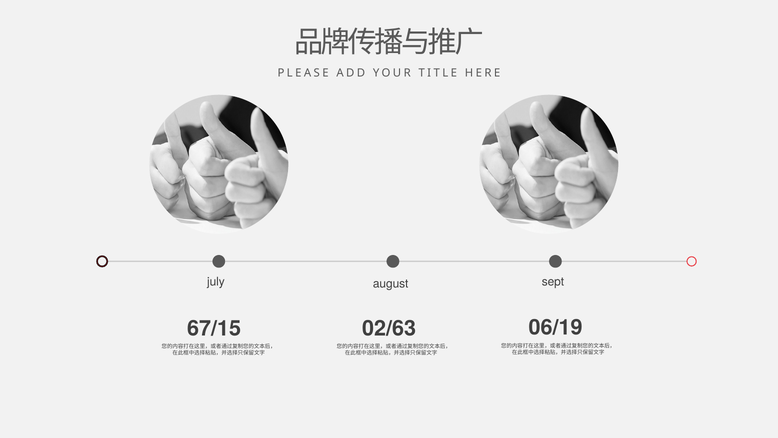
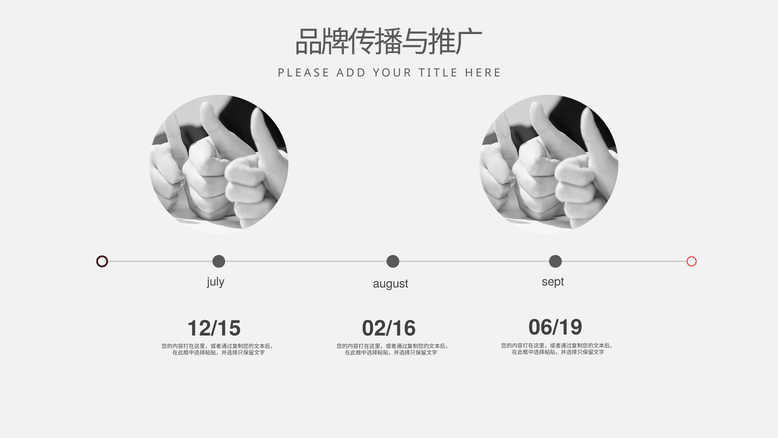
67/15: 67/15 -> 12/15
02/63: 02/63 -> 02/16
